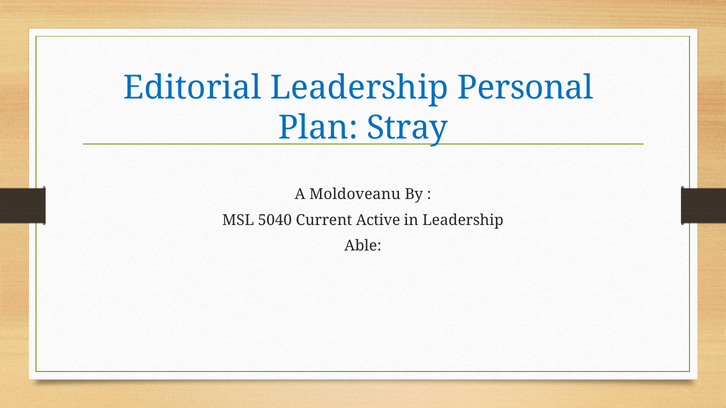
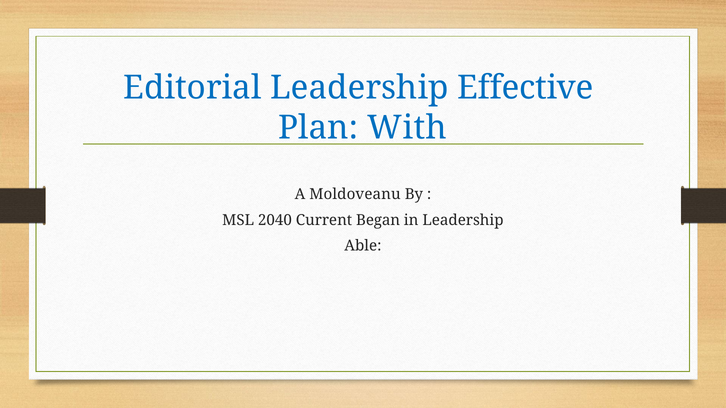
Personal: Personal -> Effective
Stray: Stray -> With
5040: 5040 -> 2040
Active: Active -> Began
